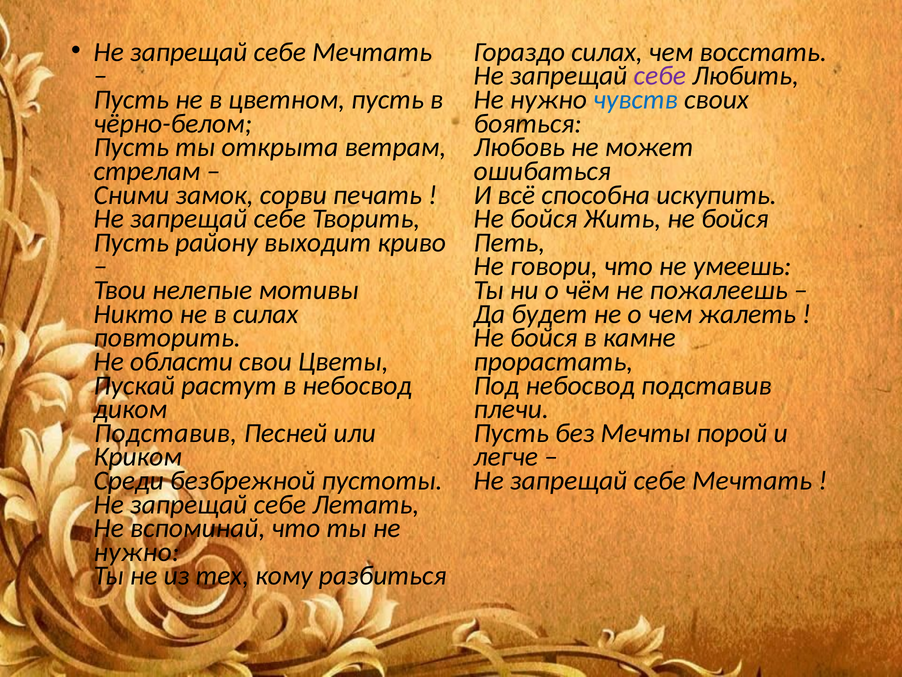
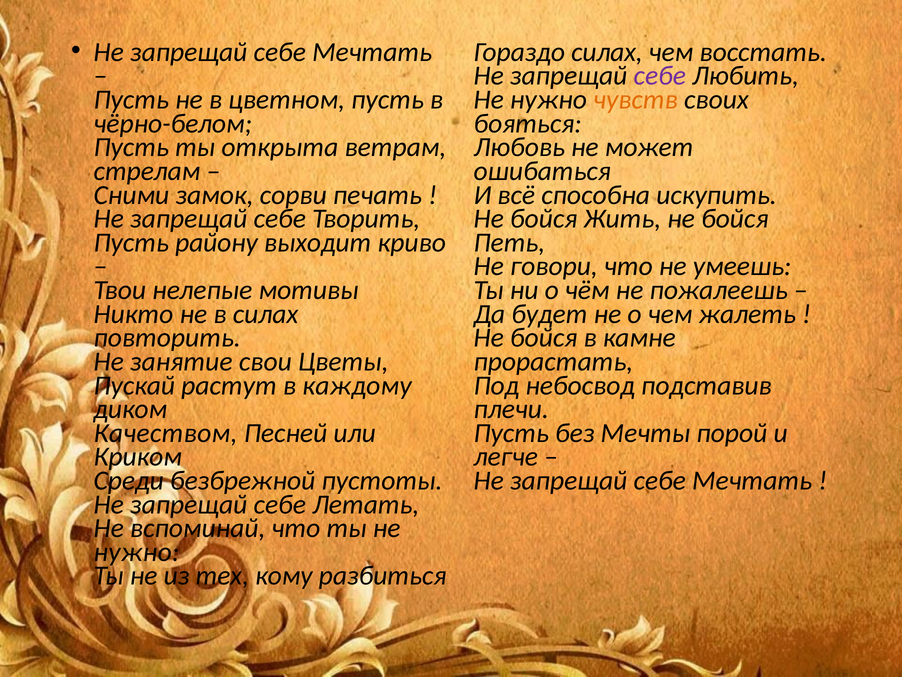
чувств colour: blue -> orange
области: области -> занятие
в небосвод: небосвод -> каждому
Подставив at (166, 433): Подставив -> Качеством
